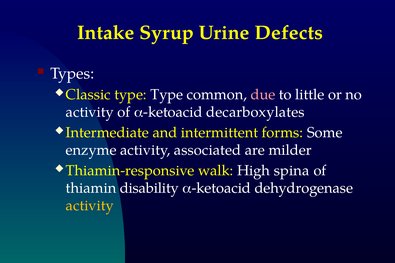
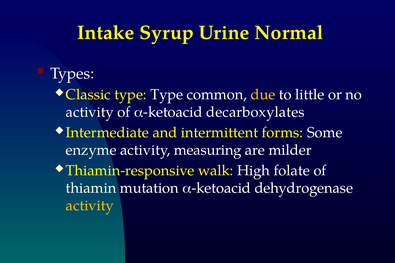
Defects: Defects -> Normal
due colour: pink -> yellow
associated: associated -> measuring
spina: spina -> folate
disability: disability -> mutation
